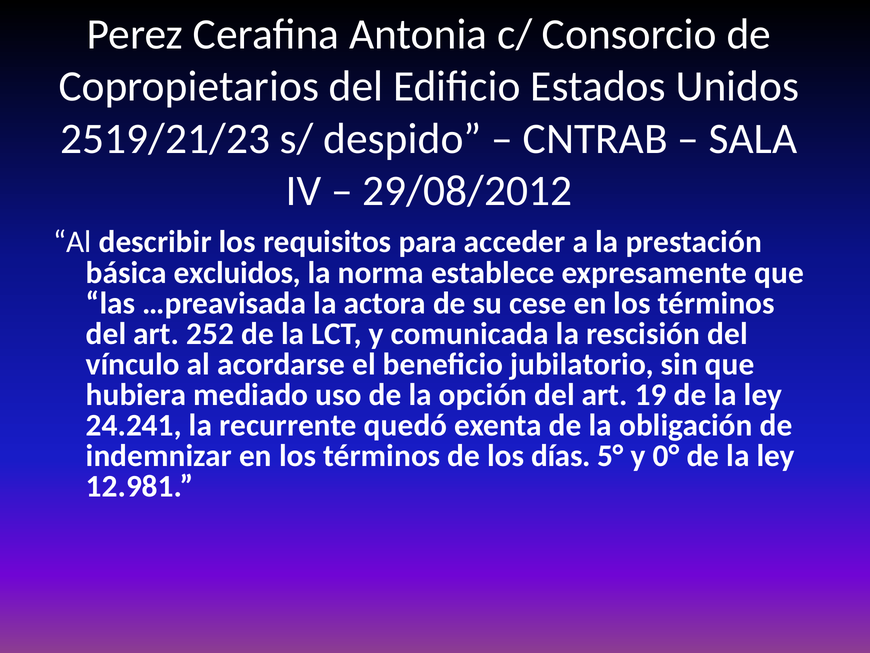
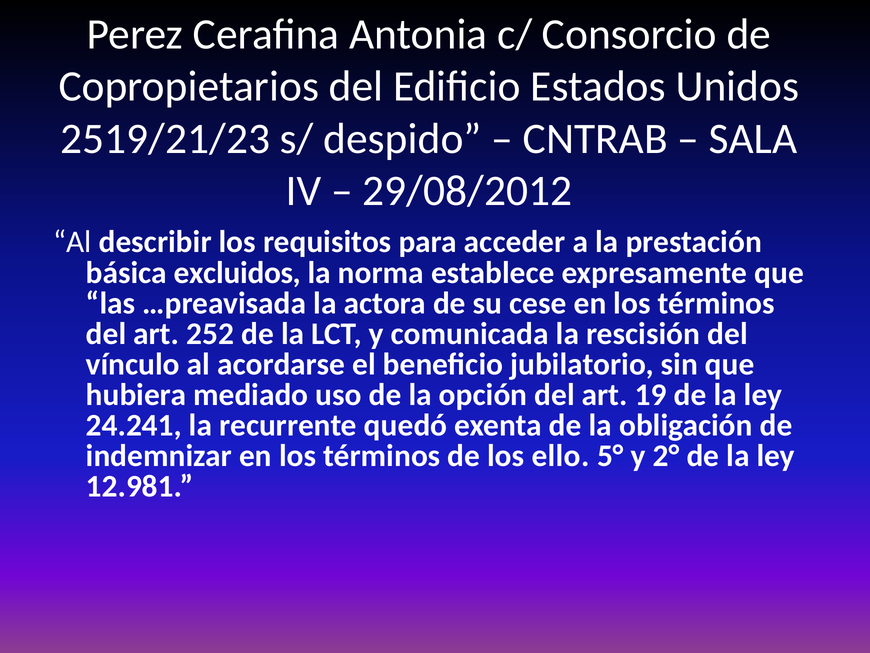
días: días -> ello
0°: 0° -> 2°
